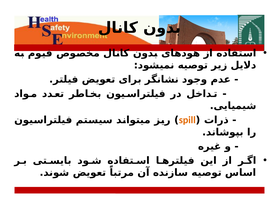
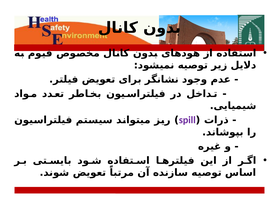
spill colour: orange -> purple
